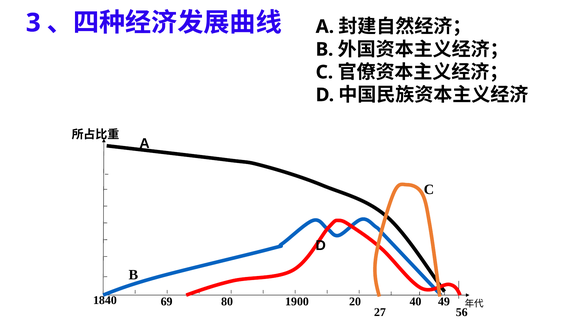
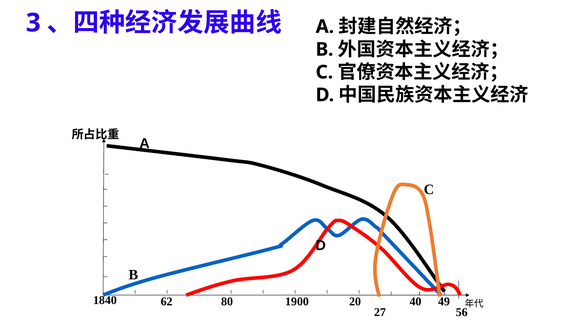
69: 69 -> 62
